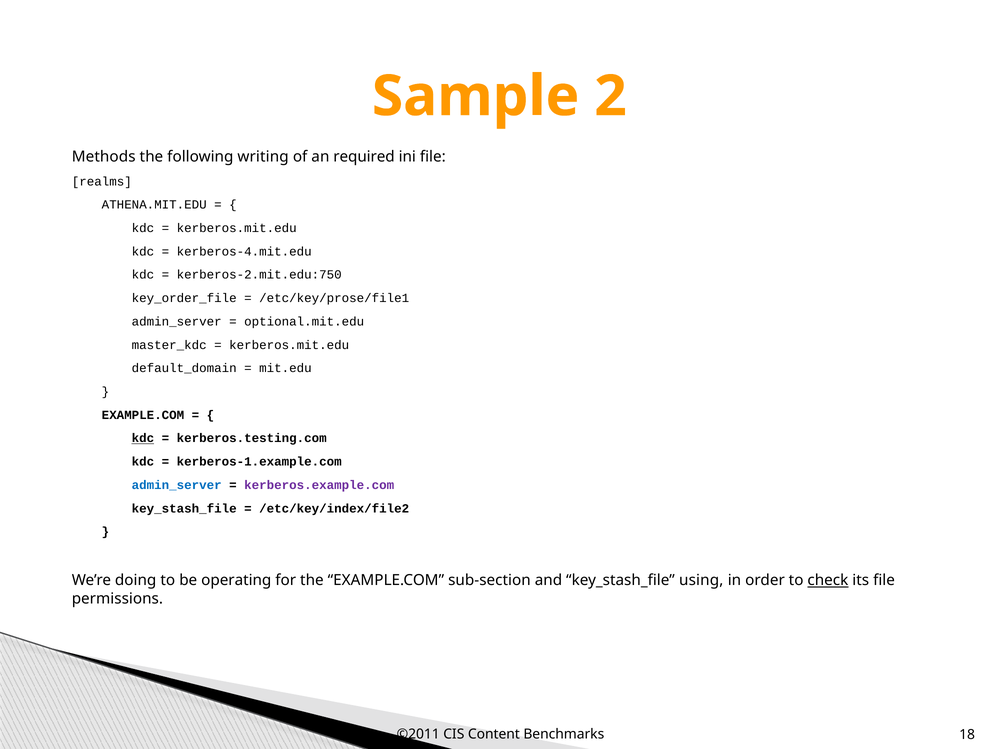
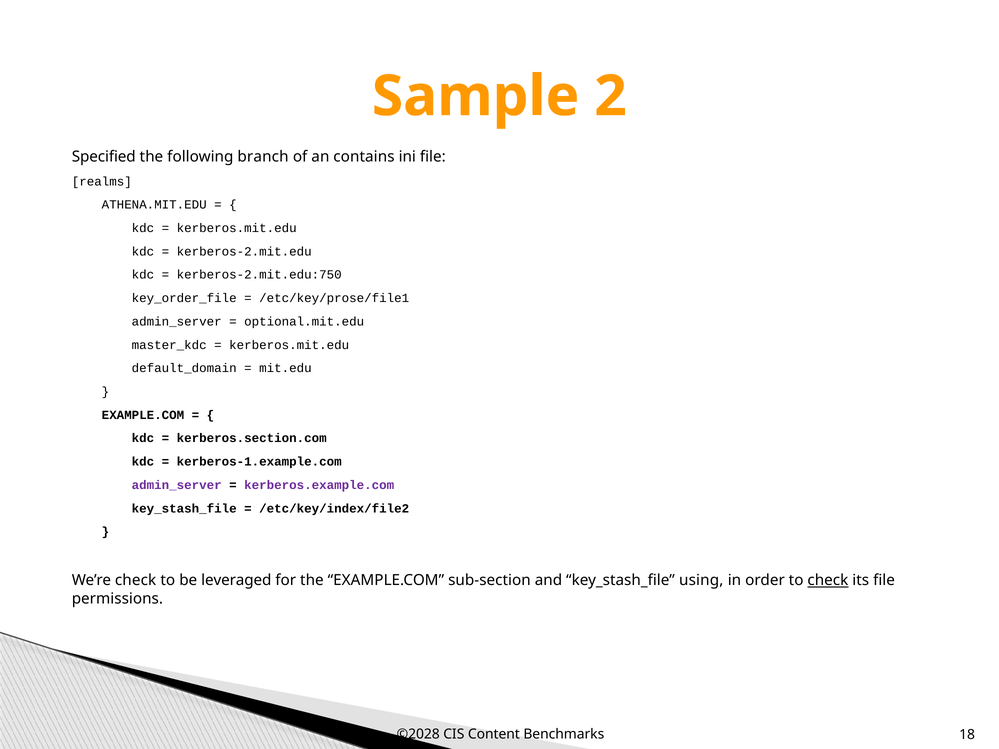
Methods: Methods -> Specified
writing: writing -> branch
required: required -> contains
kerberos-4.mit.edu: kerberos-4.mit.edu -> kerberos-2.mit.edu
kdc at (143, 438) underline: present -> none
kerberos.testing.com: kerberos.testing.com -> kerberos.section.com
admin_server at (177, 485) colour: blue -> purple
We’re doing: doing -> check
operating: operating -> leveraged
©2011: ©2011 -> ©2028
